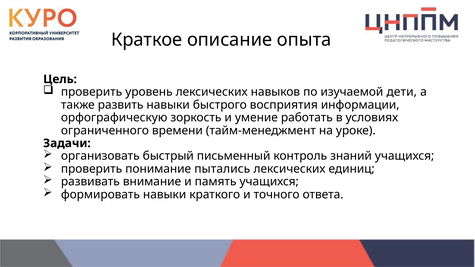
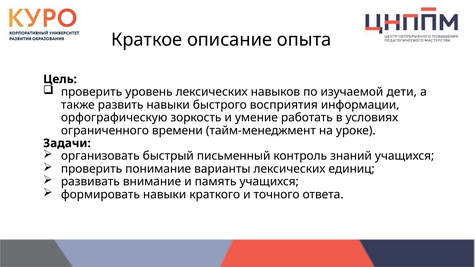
пытались: пытались -> варианты
